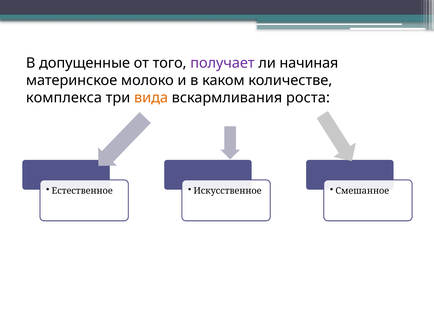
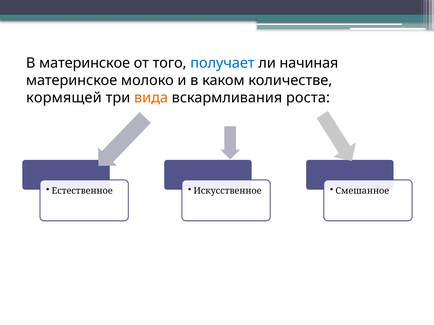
В допущенные: допущенные -> материнское
получает colour: purple -> blue
комплекса: комплекса -> кормящей
